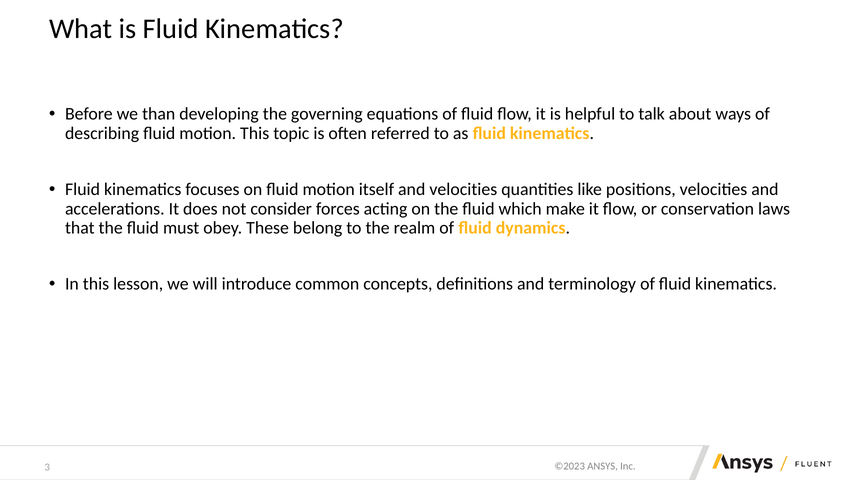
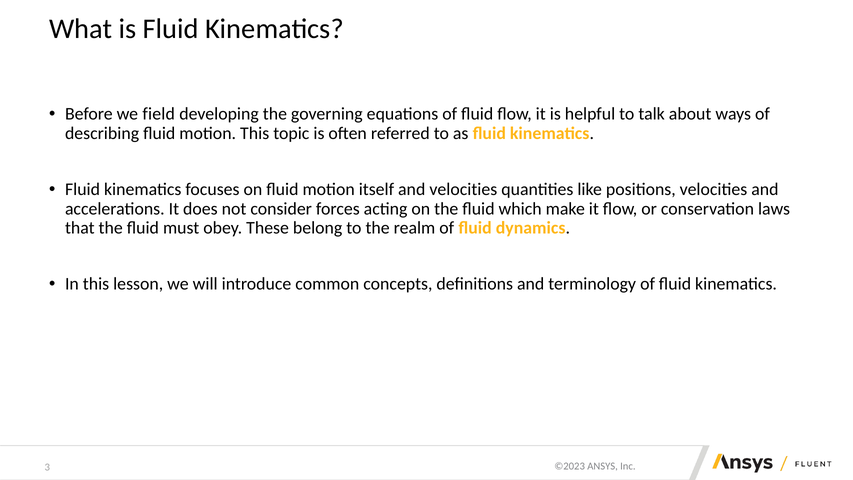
than: than -> field
